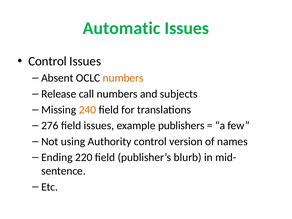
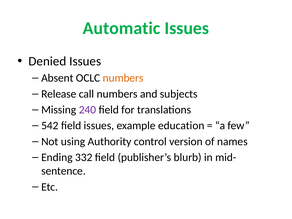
Control at (47, 61): Control -> Denied
240 colour: orange -> purple
276: 276 -> 542
publishers: publishers -> education
220: 220 -> 332
